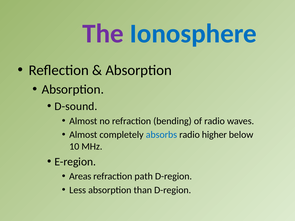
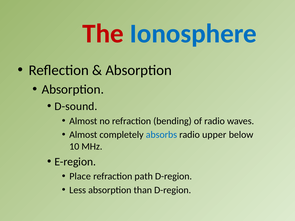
The colour: purple -> red
higher: higher -> upper
Areas: Areas -> Place
